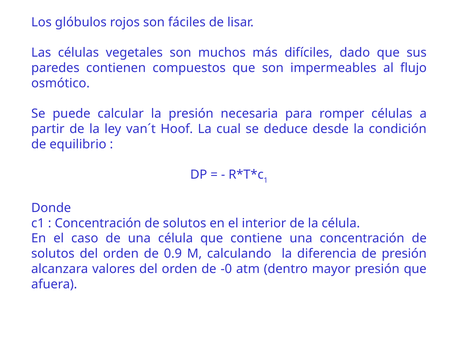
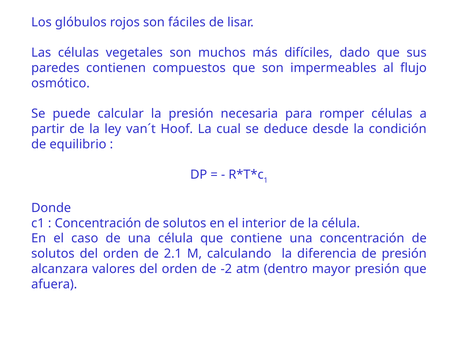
0.9: 0.9 -> 2.1
-0: -0 -> -2
